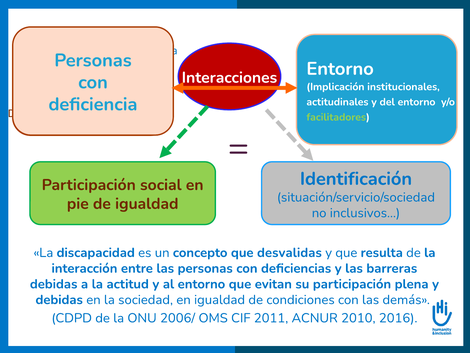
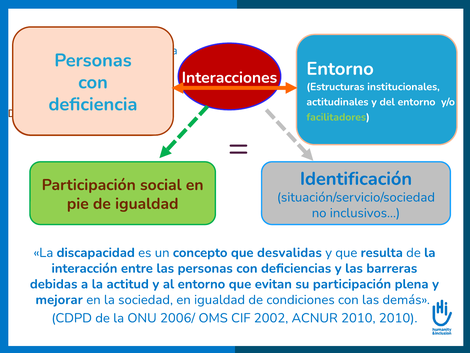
Implicación: Implicación -> Estructuras
debidas at (59, 299): debidas -> mejorar
2011: 2011 -> 2002
2010 2016: 2016 -> 2010
